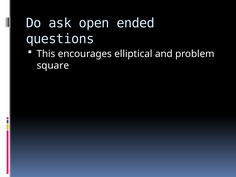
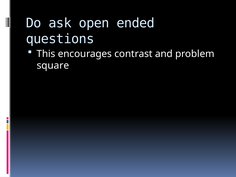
elliptical: elliptical -> contrast
